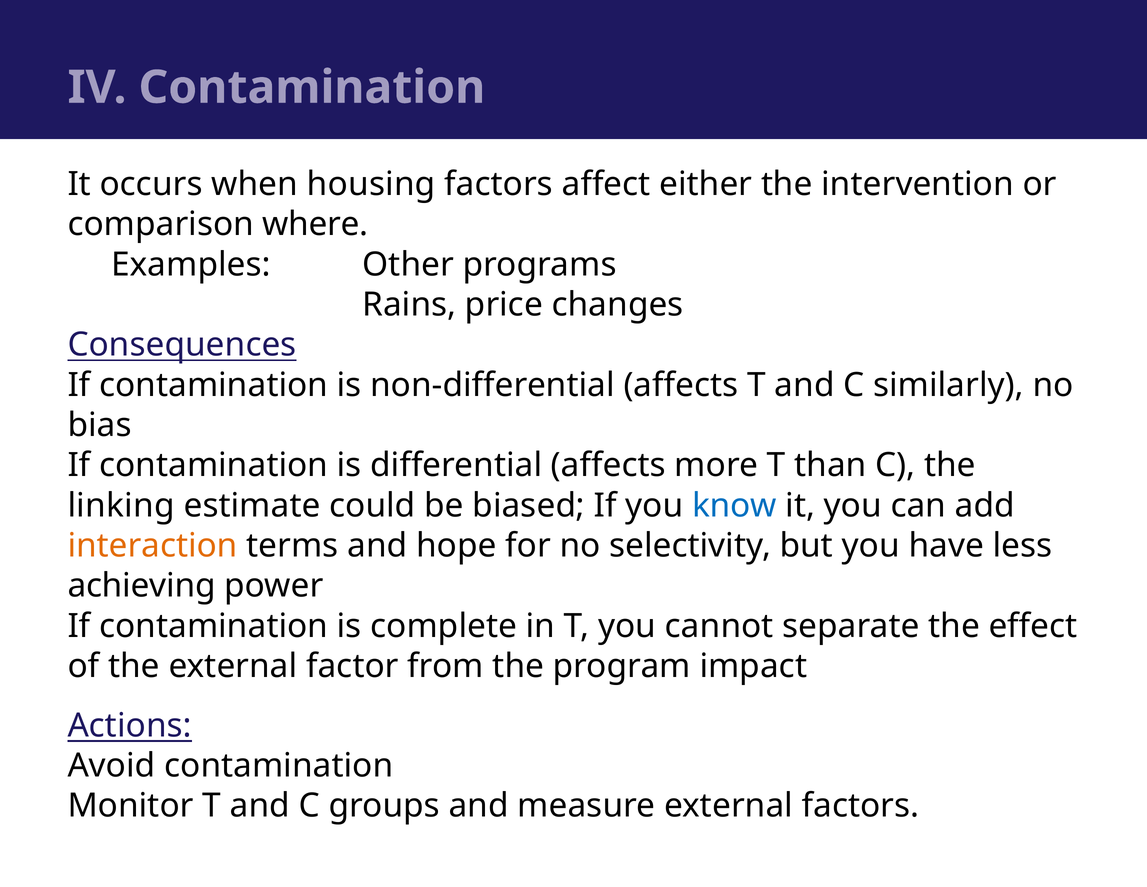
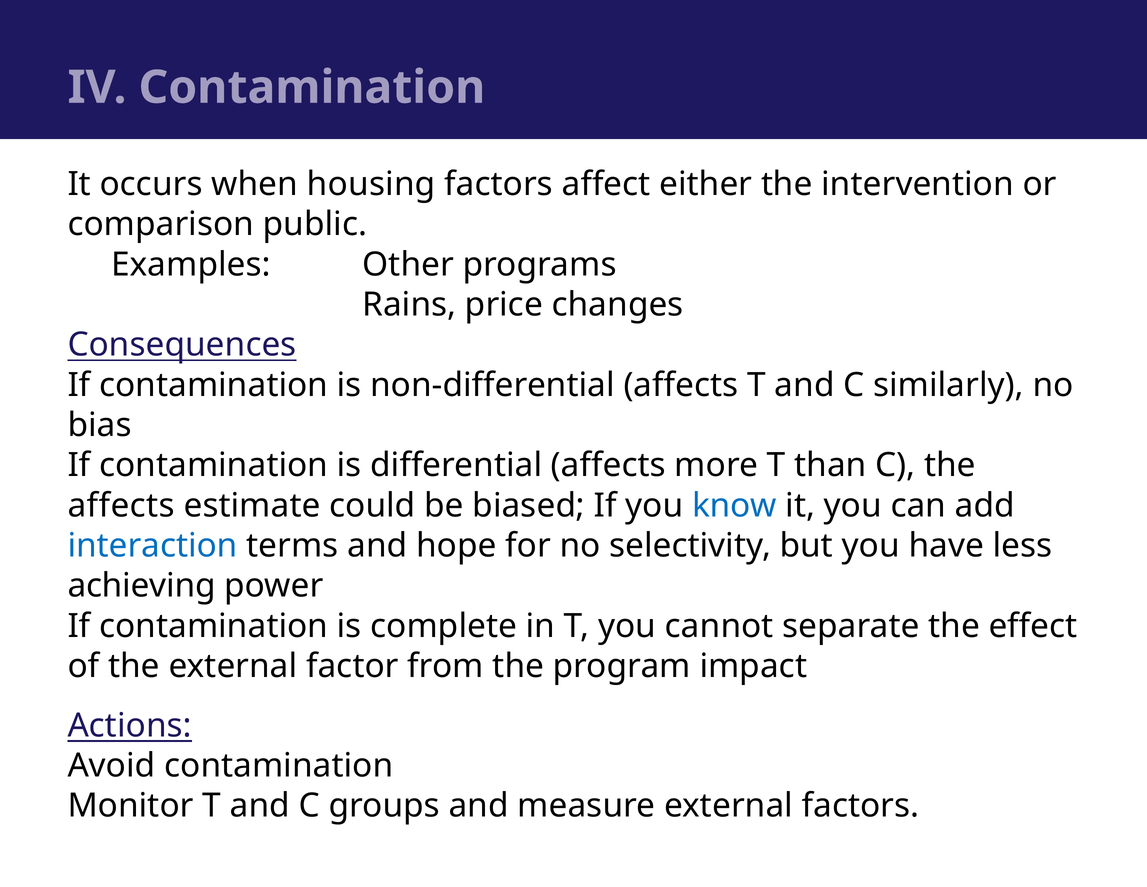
where: where -> public
linking at (121, 505): linking -> affects
interaction colour: orange -> blue
